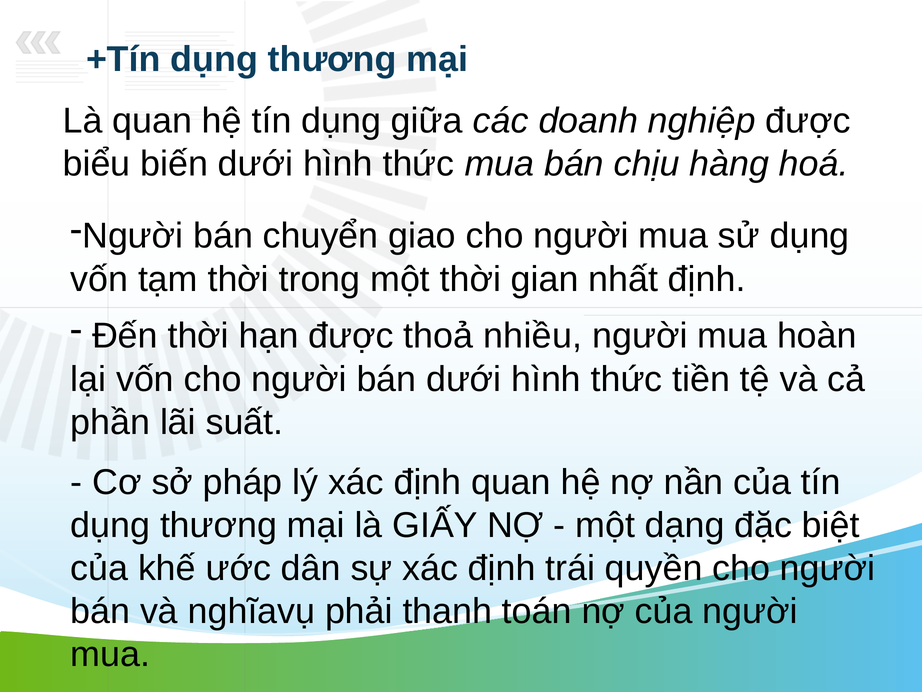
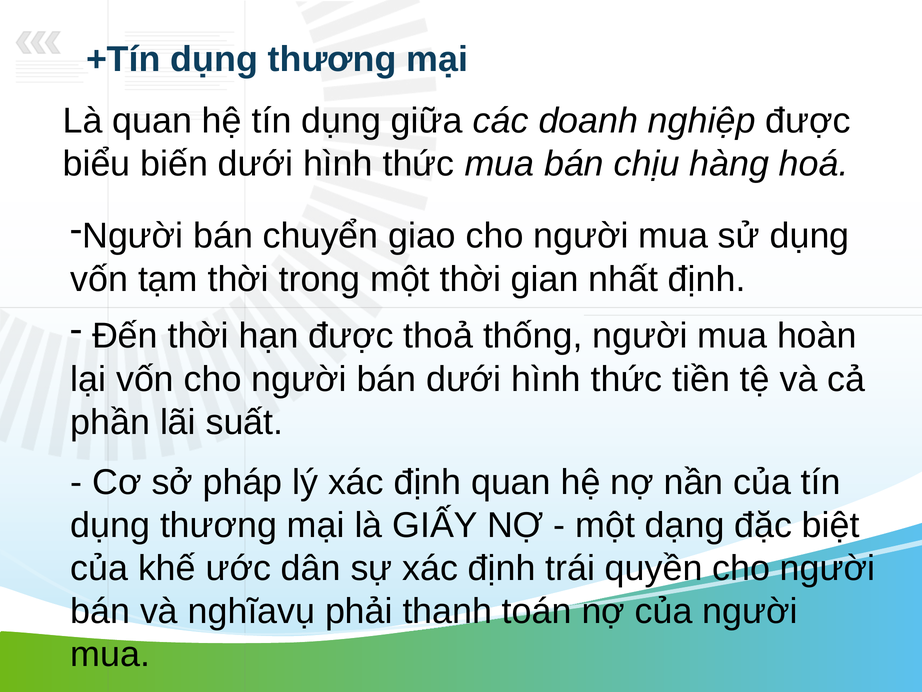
nhiều: nhiều -> thống
